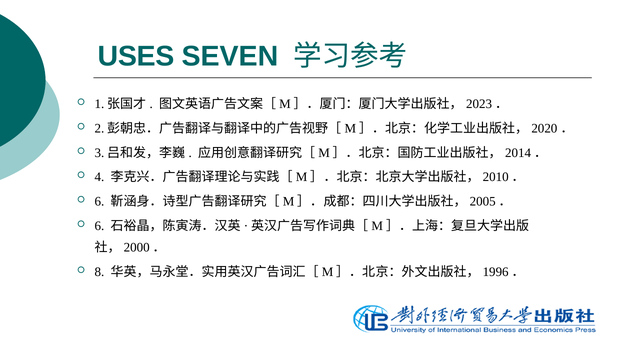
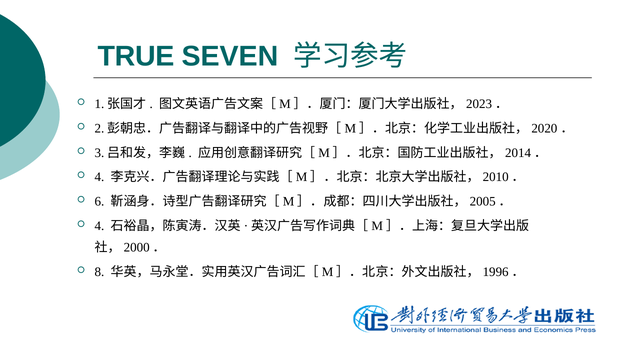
USES: USES -> TRUE
6 at (99, 226): 6 -> 4
